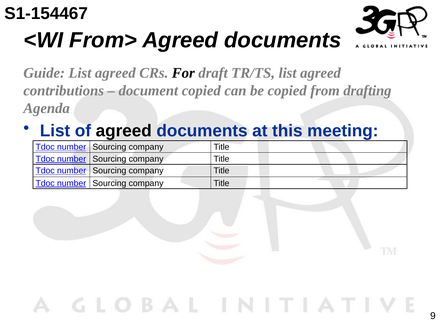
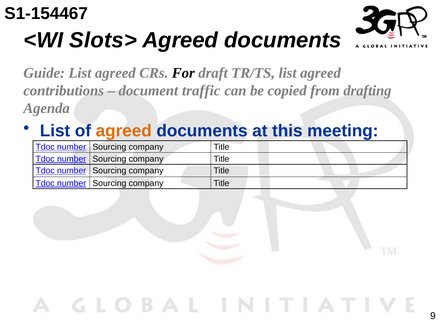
From>: From> -> Slots>
document copied: copied -> traffic
agreed at (124, 131) colour: black -> orange
